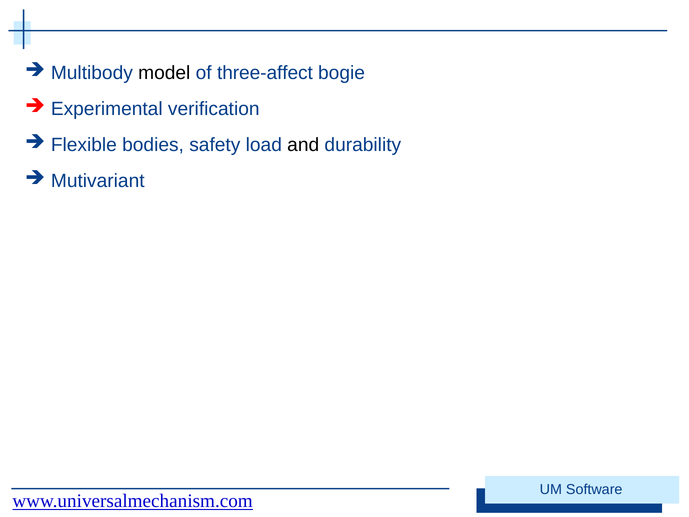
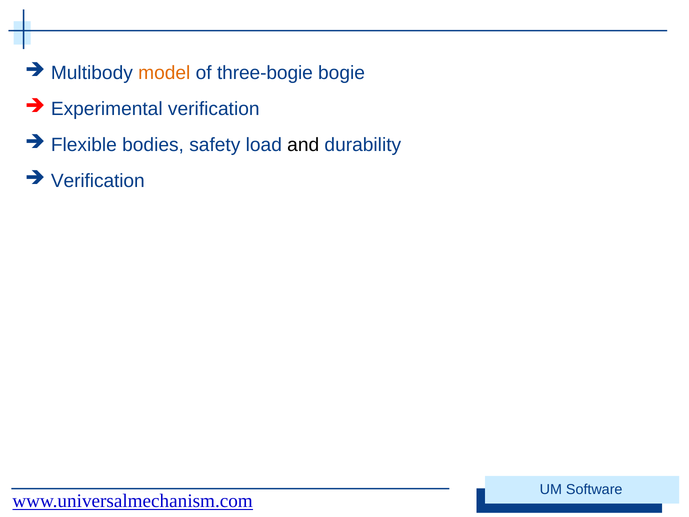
model colour: black -> orange
three-affect: three-affect -> three-bogie
Mutivariant at (98, 181): Mutivariant -> Verification
